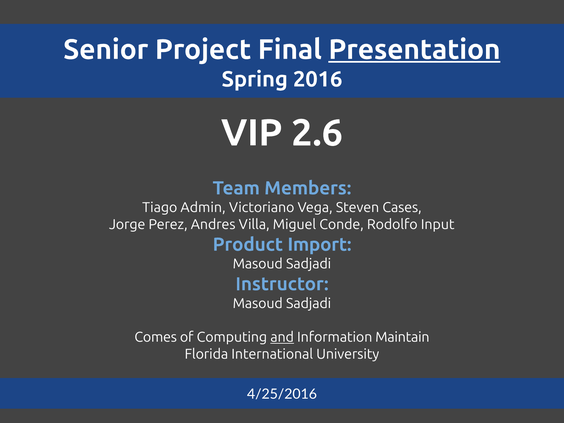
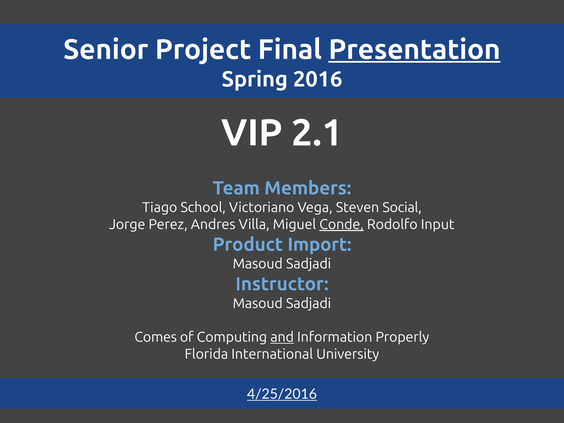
2.6: 2.6 -> 2.1
Admin: Admin -> School
Cases: Cases -> Social
Conde underline: none -> present
Maintain: Maintain -> Properly
4/25/2016 underline: none -> present
